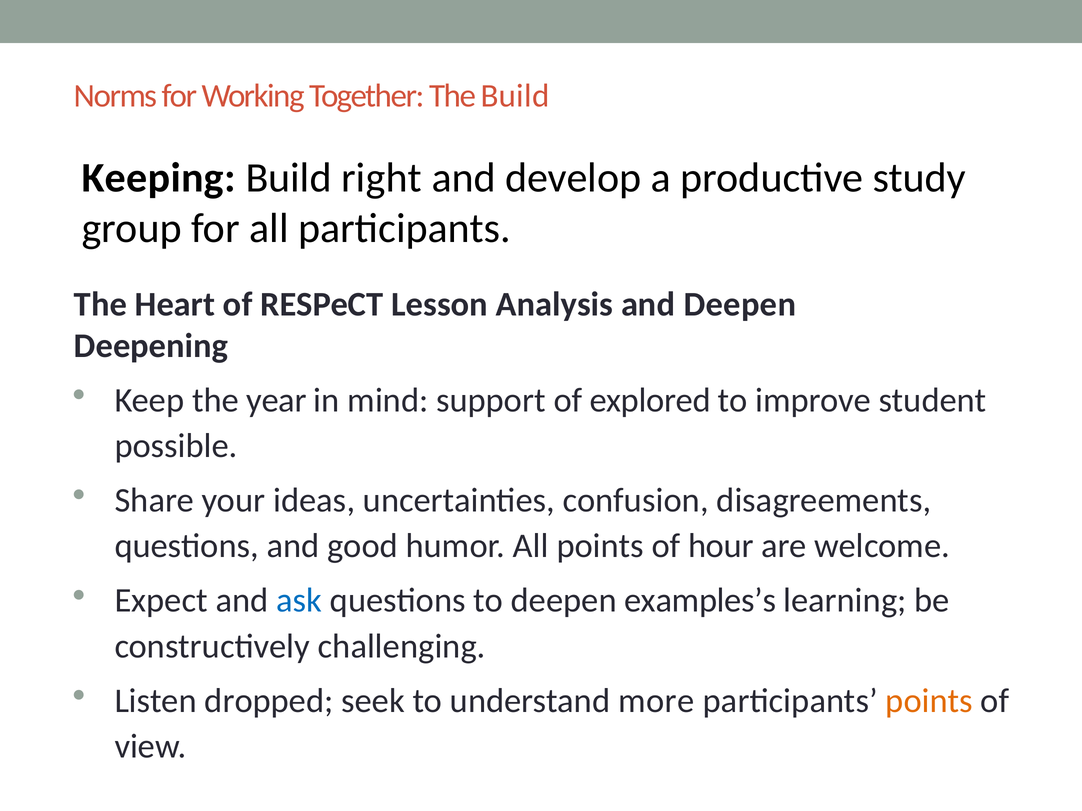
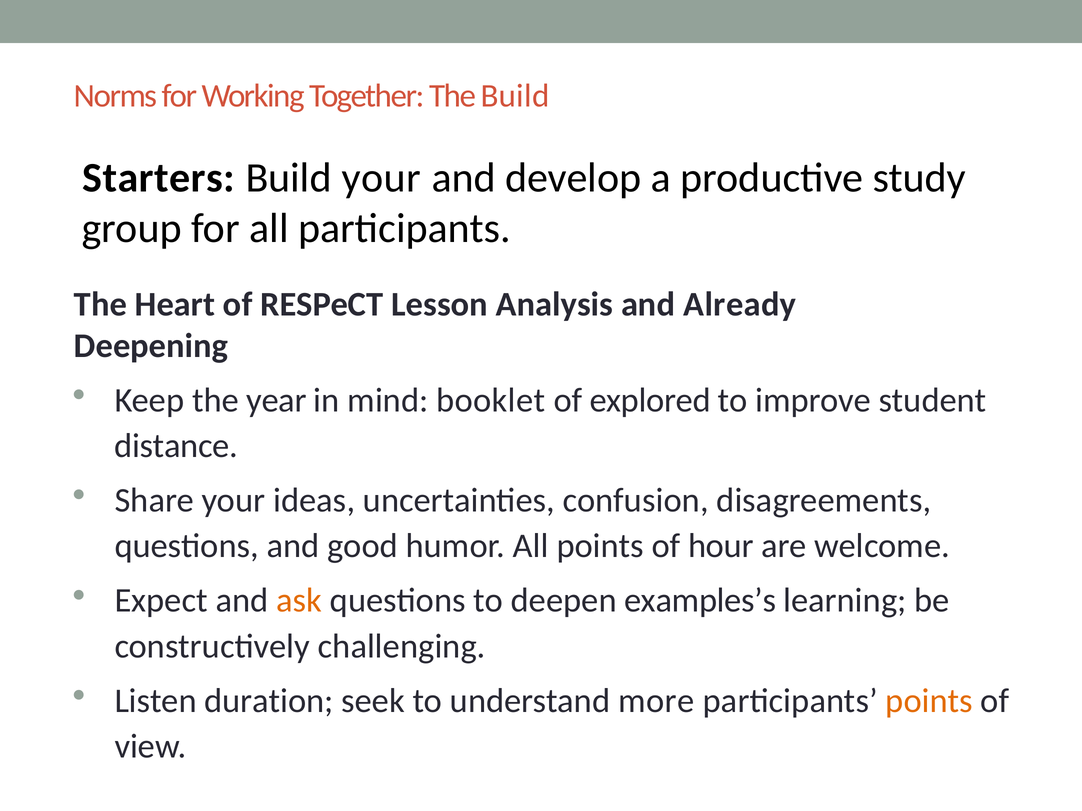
Keeping: Keeping -> Starters
Build right: right -> your
and Deepen: Deepen -> Already
support: support -> booklet
possible: possible -> distance
ask colour: blue -> orange
dropped: dropped -> duration
